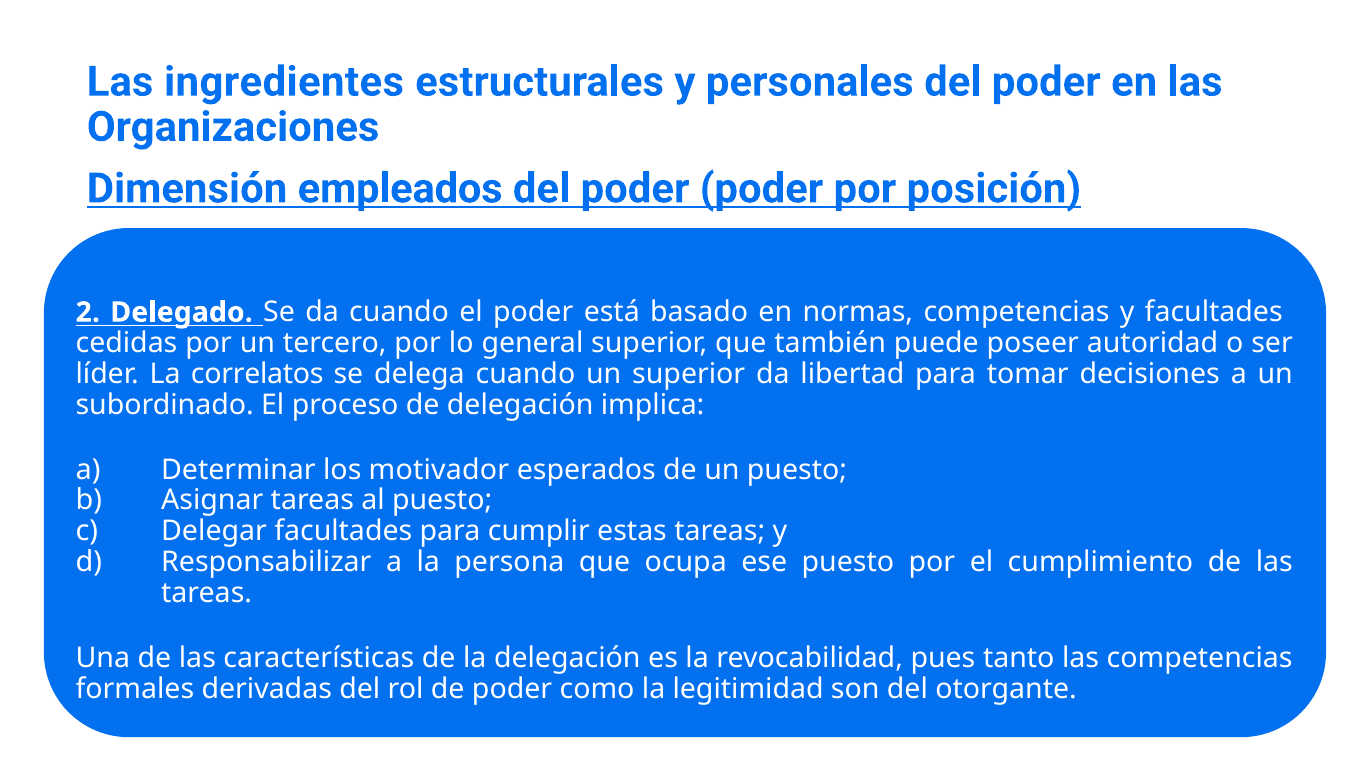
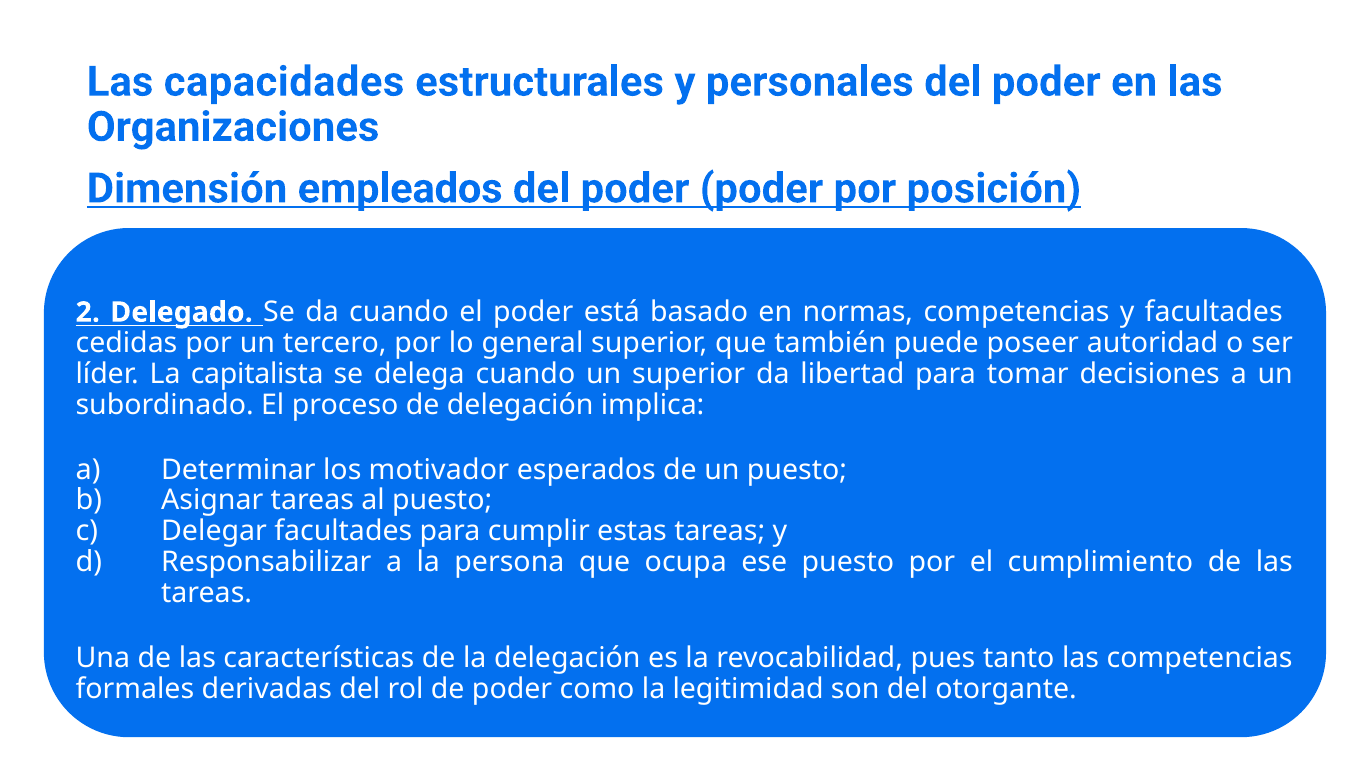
ingredientes: ingredientes -> capacidades
correlatos: correlatos -> capitalista
